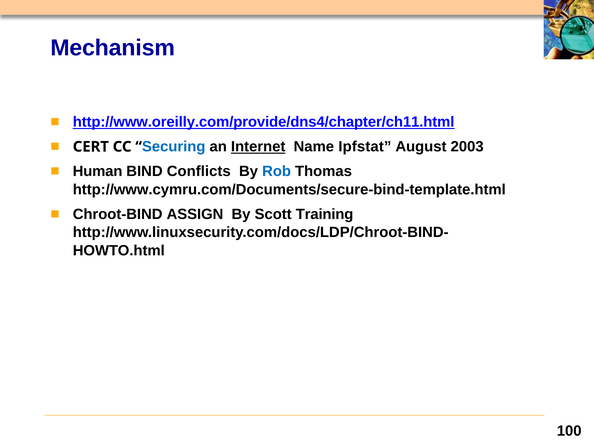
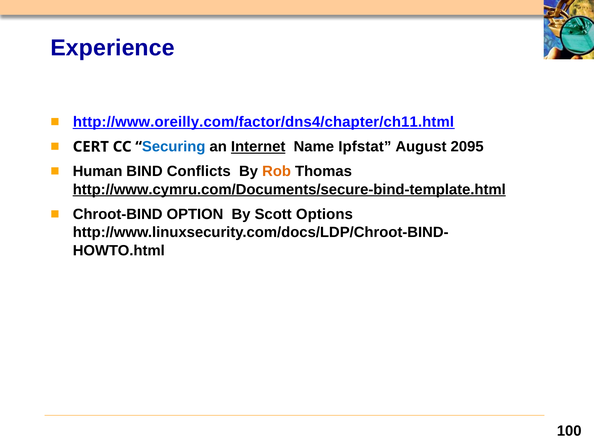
Mechanism: Mechanism -> Experience
http://www.oreilly.com/provide/dns4/chapter/ch11.html: http://www.oreilly.com/provide/dns4/chapter/ch11.html -> http://www.oreilly.com/factor/dns4/chapter/ch11.html
2003: 2003 -> 2095
Rob colour: blue -> orange
http://www.cymru.com/Documents/secure-bind-template.html underline: none -> present
ASSIGN: ASSIGN -> OPTION
Training: Training -> Options
